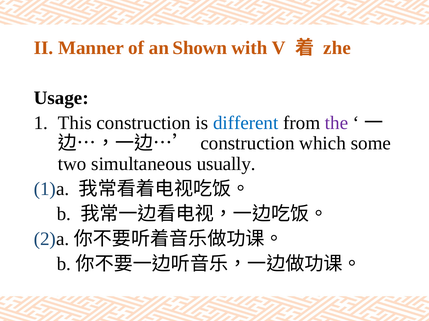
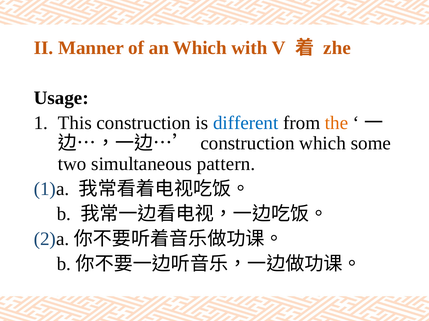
an Shown: Shown -> Which
the colour: purple -> orange
usually: usually -> pattern
